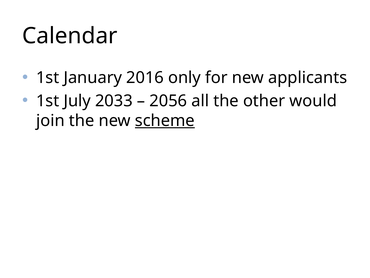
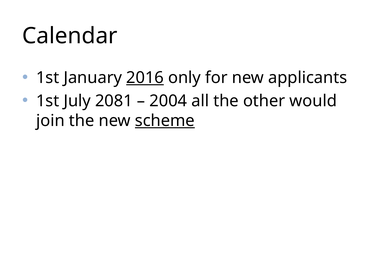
2016 underline: none -> present
2033: 2033 -> 2081
2056: 2056 -> 2004
